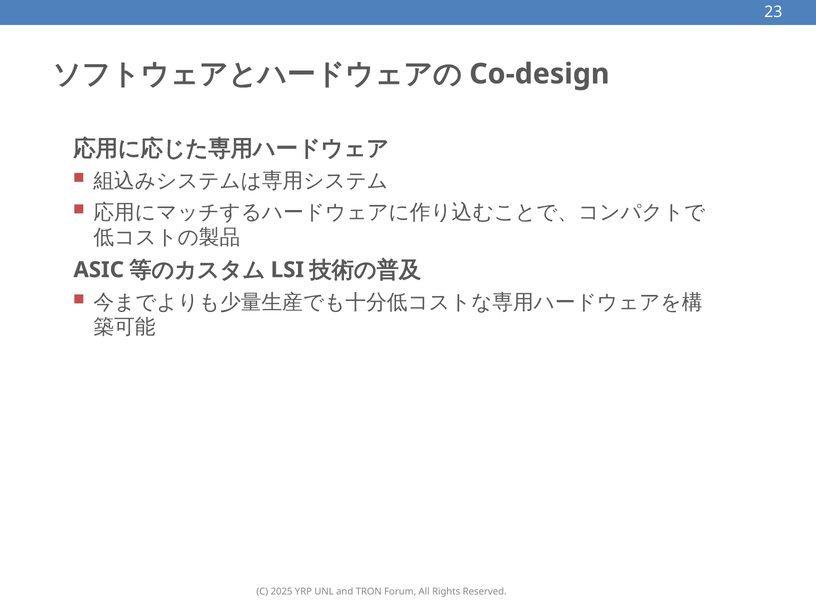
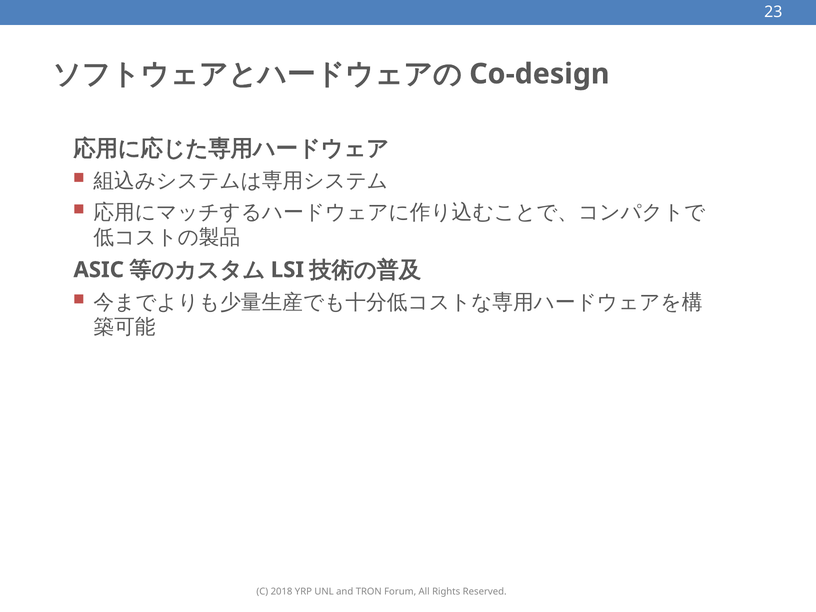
2025: 2025 -> 2018
